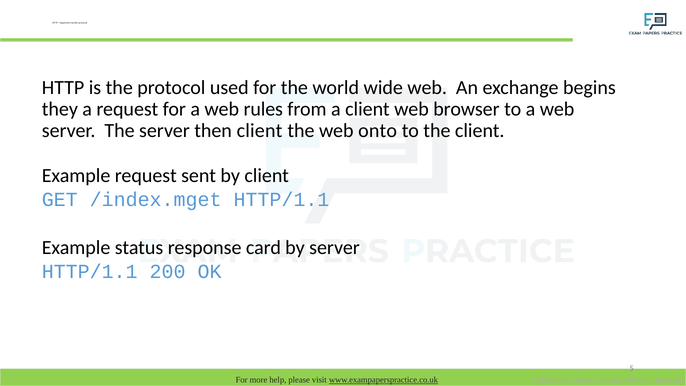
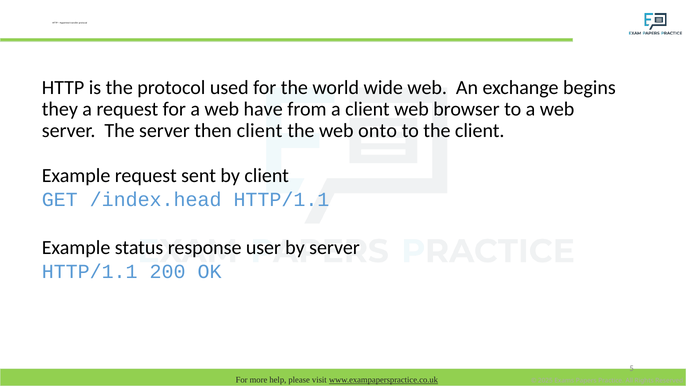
rules: rules -> have
/index.mget: /index.mget -> /index.head
card: card -> user
